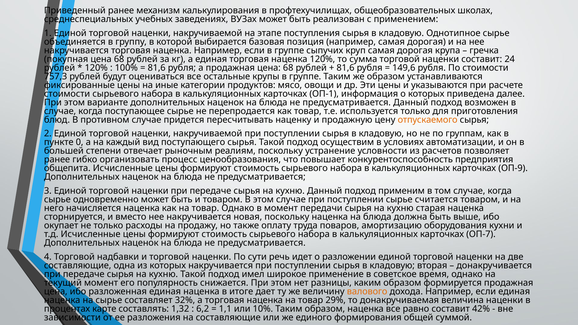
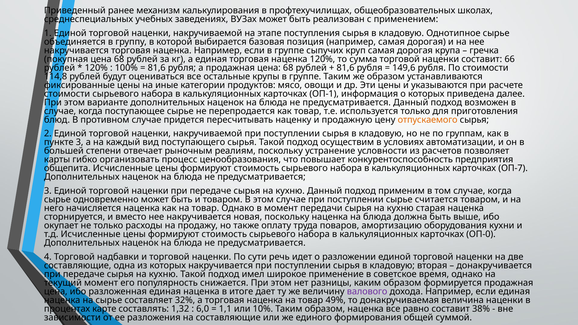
24: 24 -> 66
757,3: 757,3 -> 114,8
пункте 0: 0 -> 3
ранее at (57, 160): ранее -> карты
ОП-9: ОП-9 -> ОП-7
ОП-7: ОП-7 -> ОП-0
валового colour: orange -> purple
29%: 29% -> 49%
6,2: 6,2 -> 6,0
42%: 42% -> 38%
